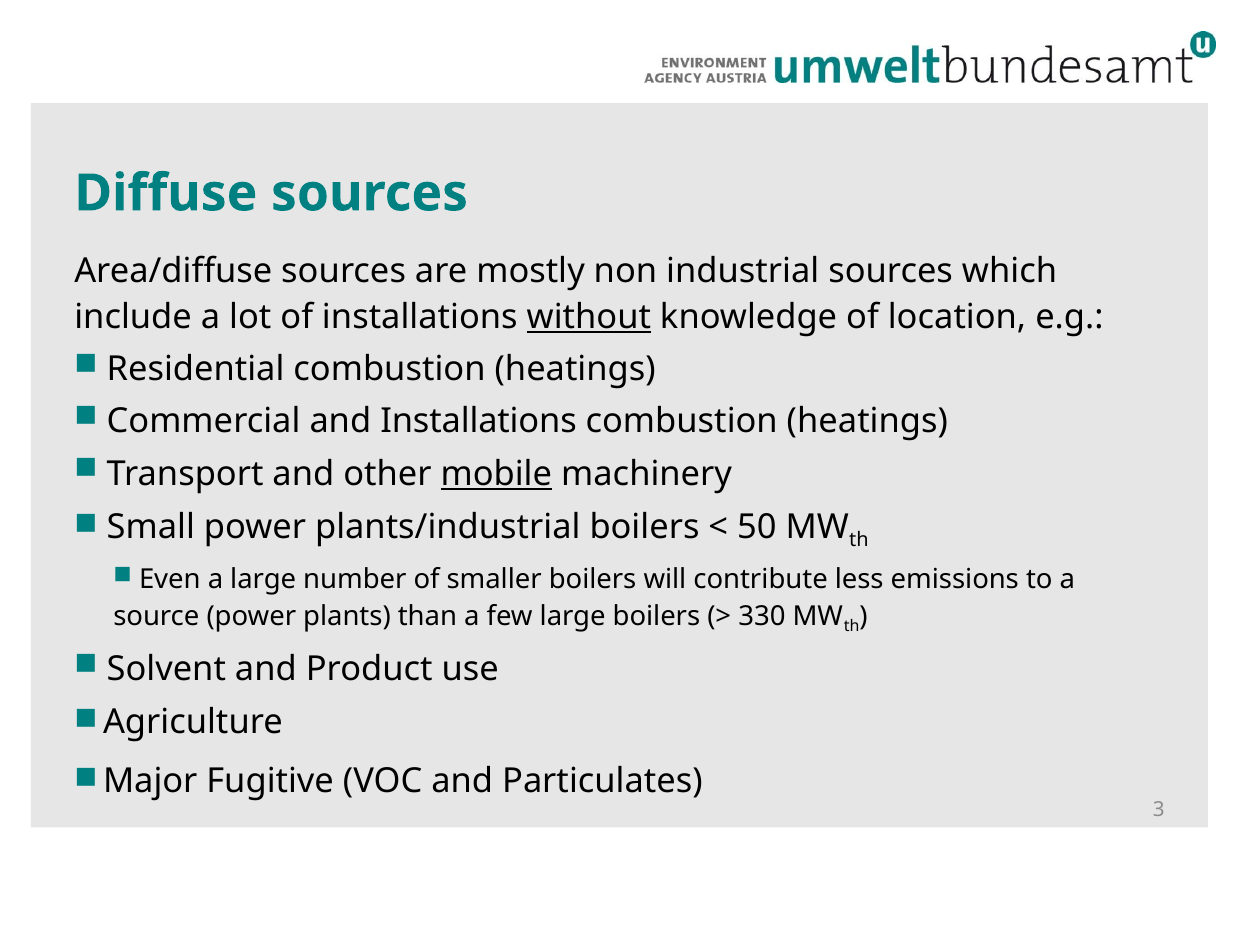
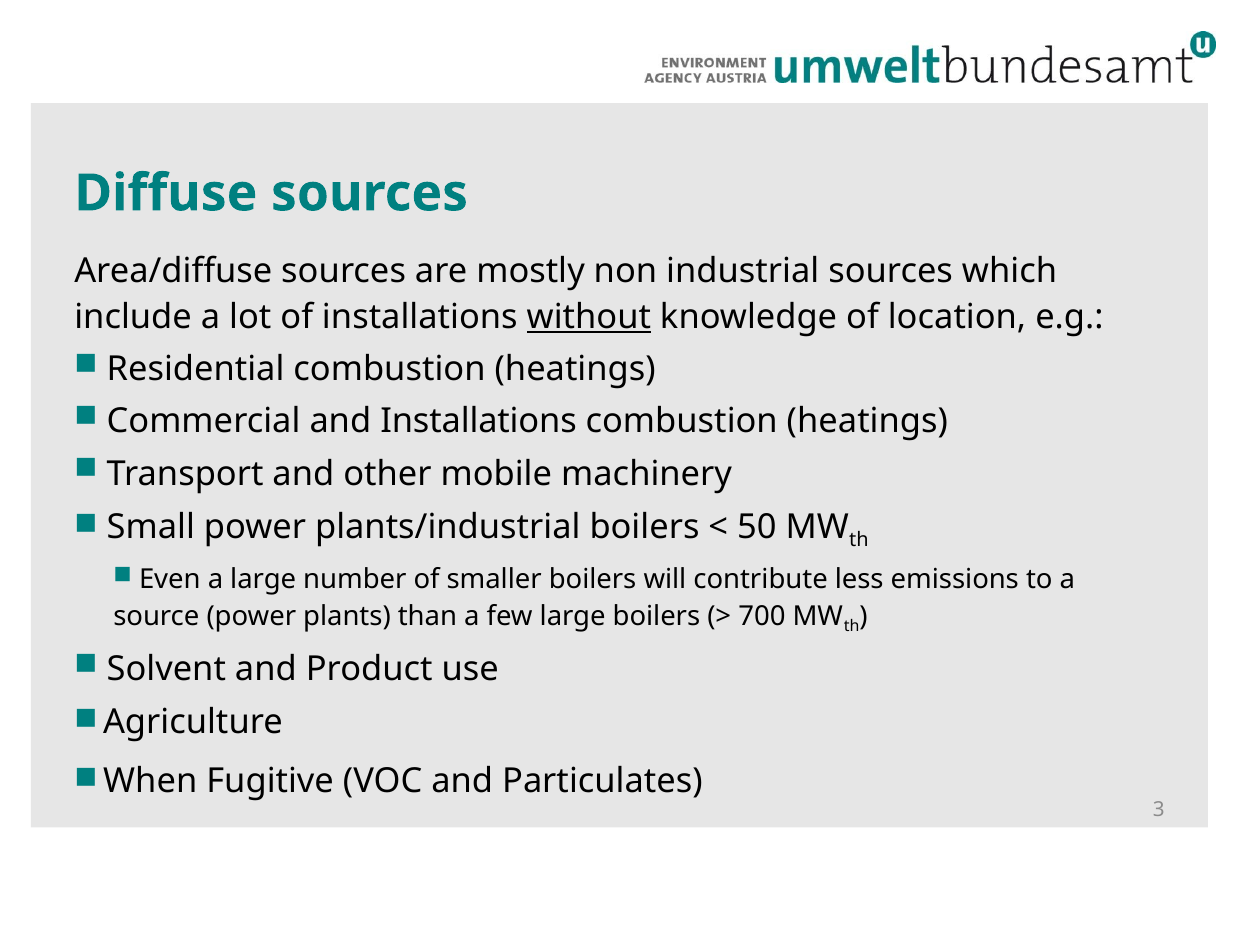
mobile underline: present -> none
330: 330 -> 700
Major: Major -> When
